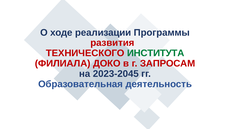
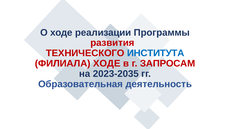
ИНСТИТУТА colour: green -> blue
ФИЛИАЛА ДОКО: ДОКО -> ХОДЕ
2023-2045: 2023-2045 -> 2023-2035
